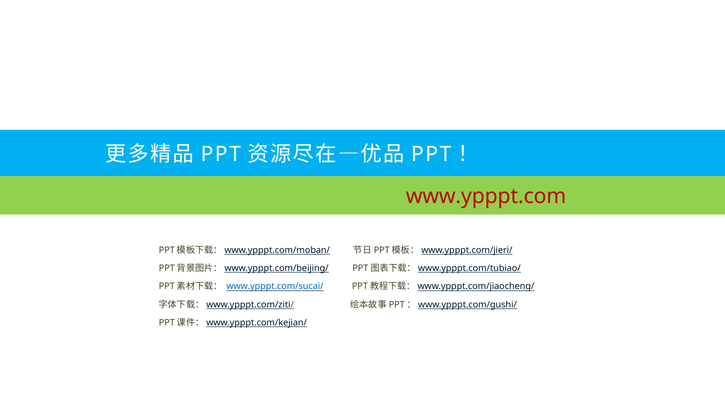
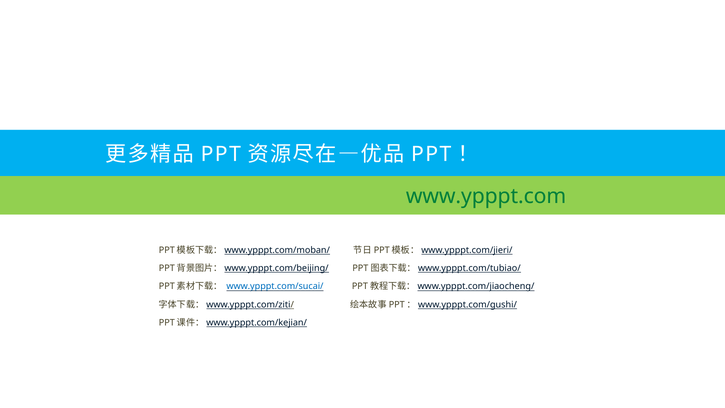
www.ypppt.com colour: red -> green
